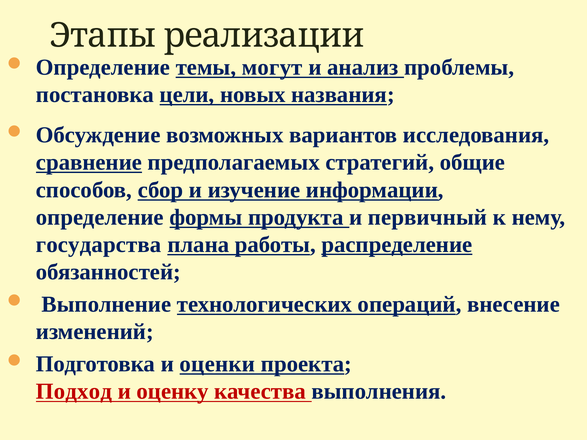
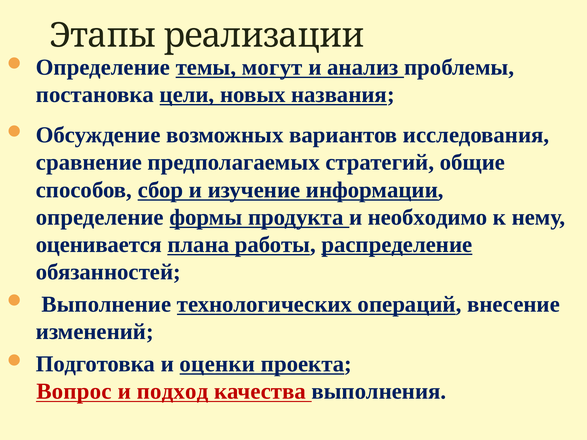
сравнение underline: present -> none
первичный: первичный -> необходимо
государства: государства -> оценивается
Подход: Подход -> Вопрос
оценку: оценку -> подход
